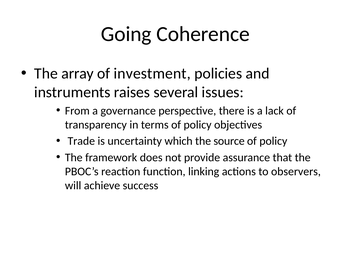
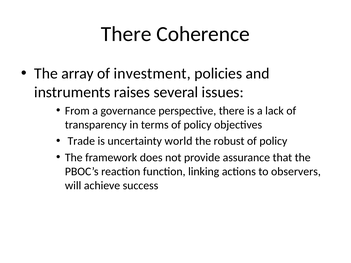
Going at (126, 34): Going -> There
which: which -> world
source: source -> robust
